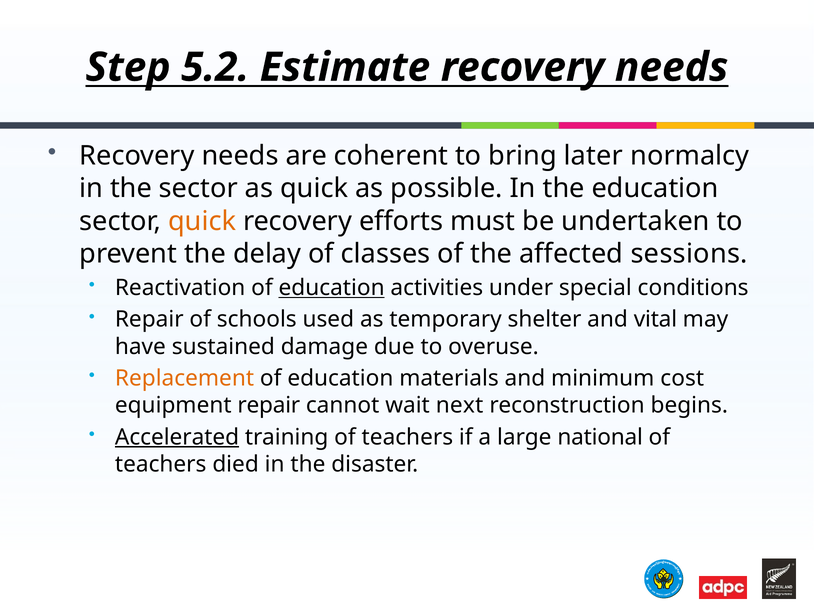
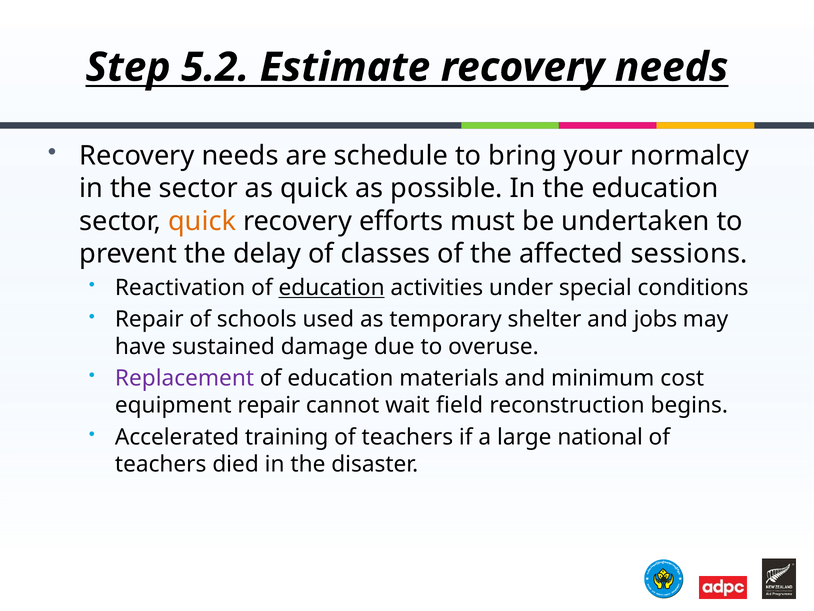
coherent: coherent -> schedule
later: later -> your
vital: vital -> jobs
Replacement colour: orange -> purple
next: next -> field
Accelerated underline: present -> none
